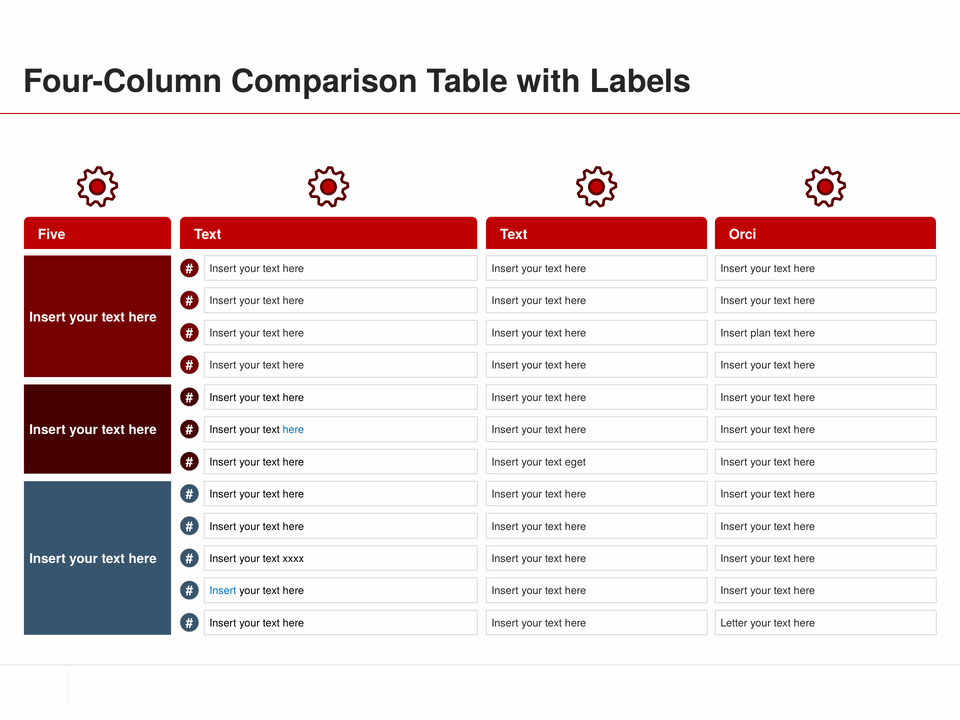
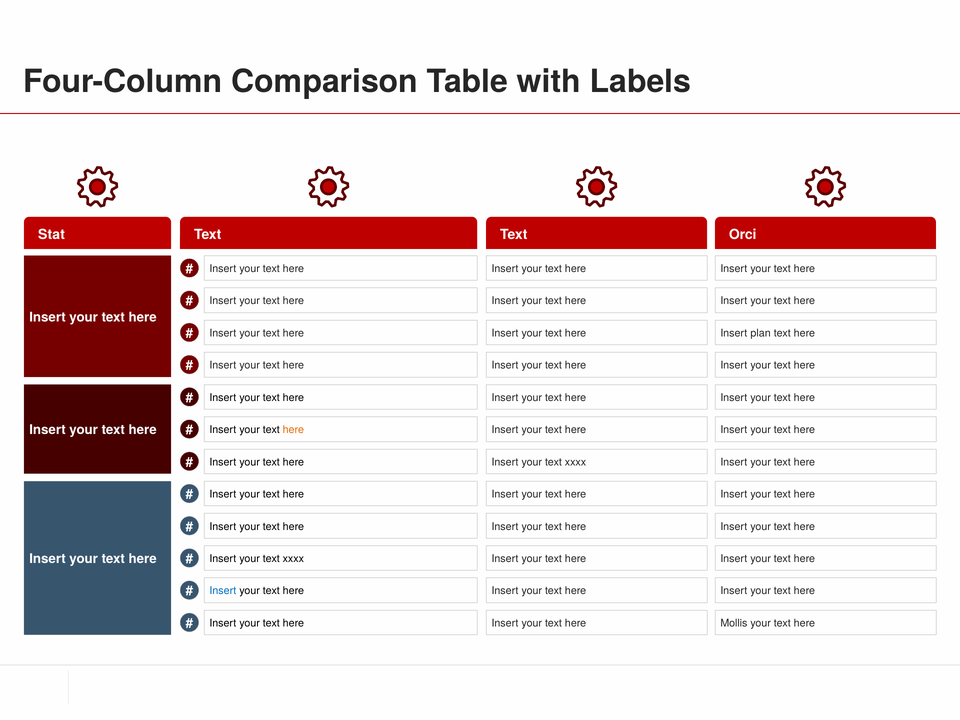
Five: Five -> Stat
here at (293, 430) colour: blue -> orange
eget at (575, 462): eget -> xxxx
Letter: Letter -> Mollis
